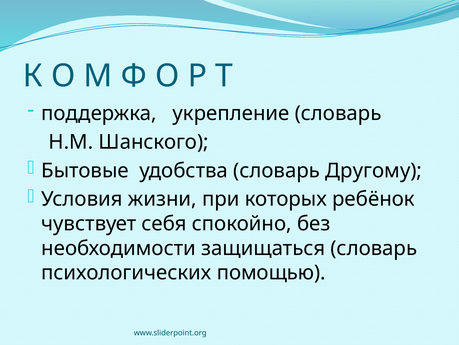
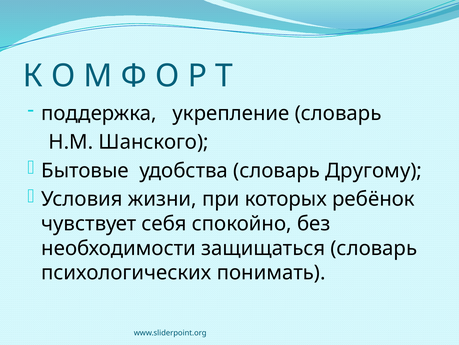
помощью: помощью -> понимать
